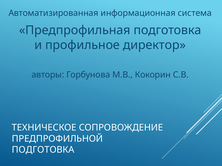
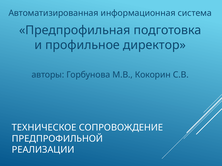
ПОДГОТОВКА at (43, 150): ПОДГОТОВКА -> РЕАЛИЗАЦИИ
